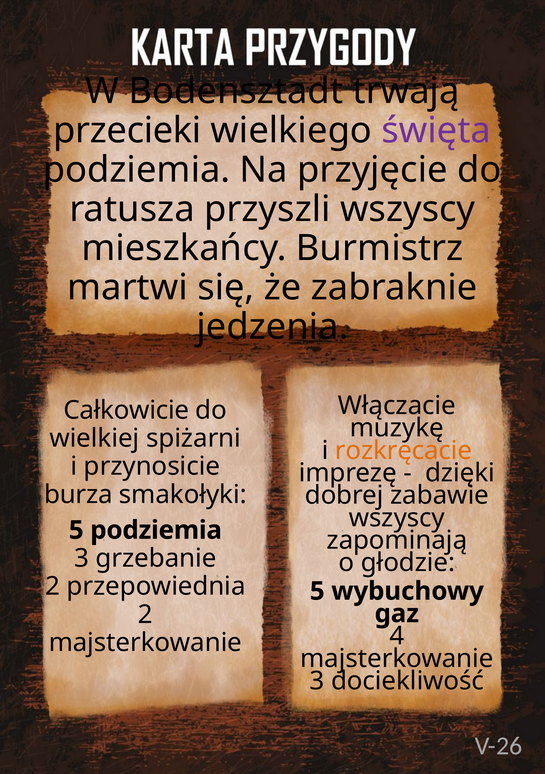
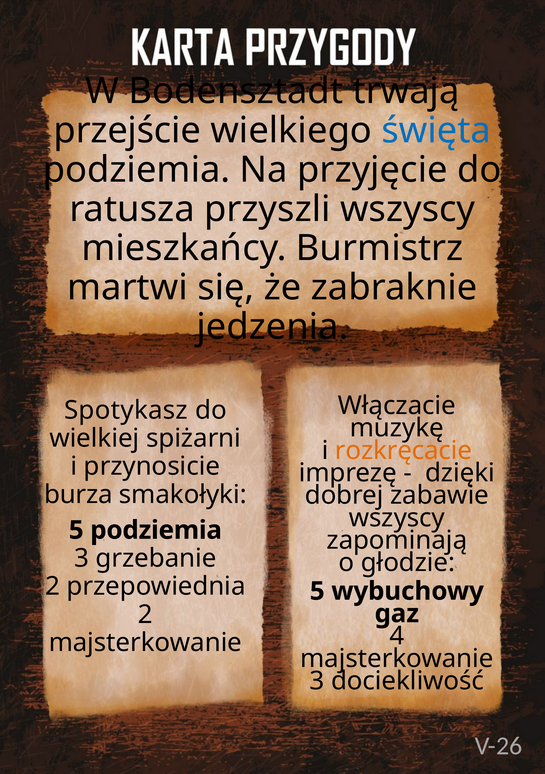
przecieki: przecieki -> przejście
święta colour: purple -> blue
Całkowicie: Całkowicie -> Spotykasz
